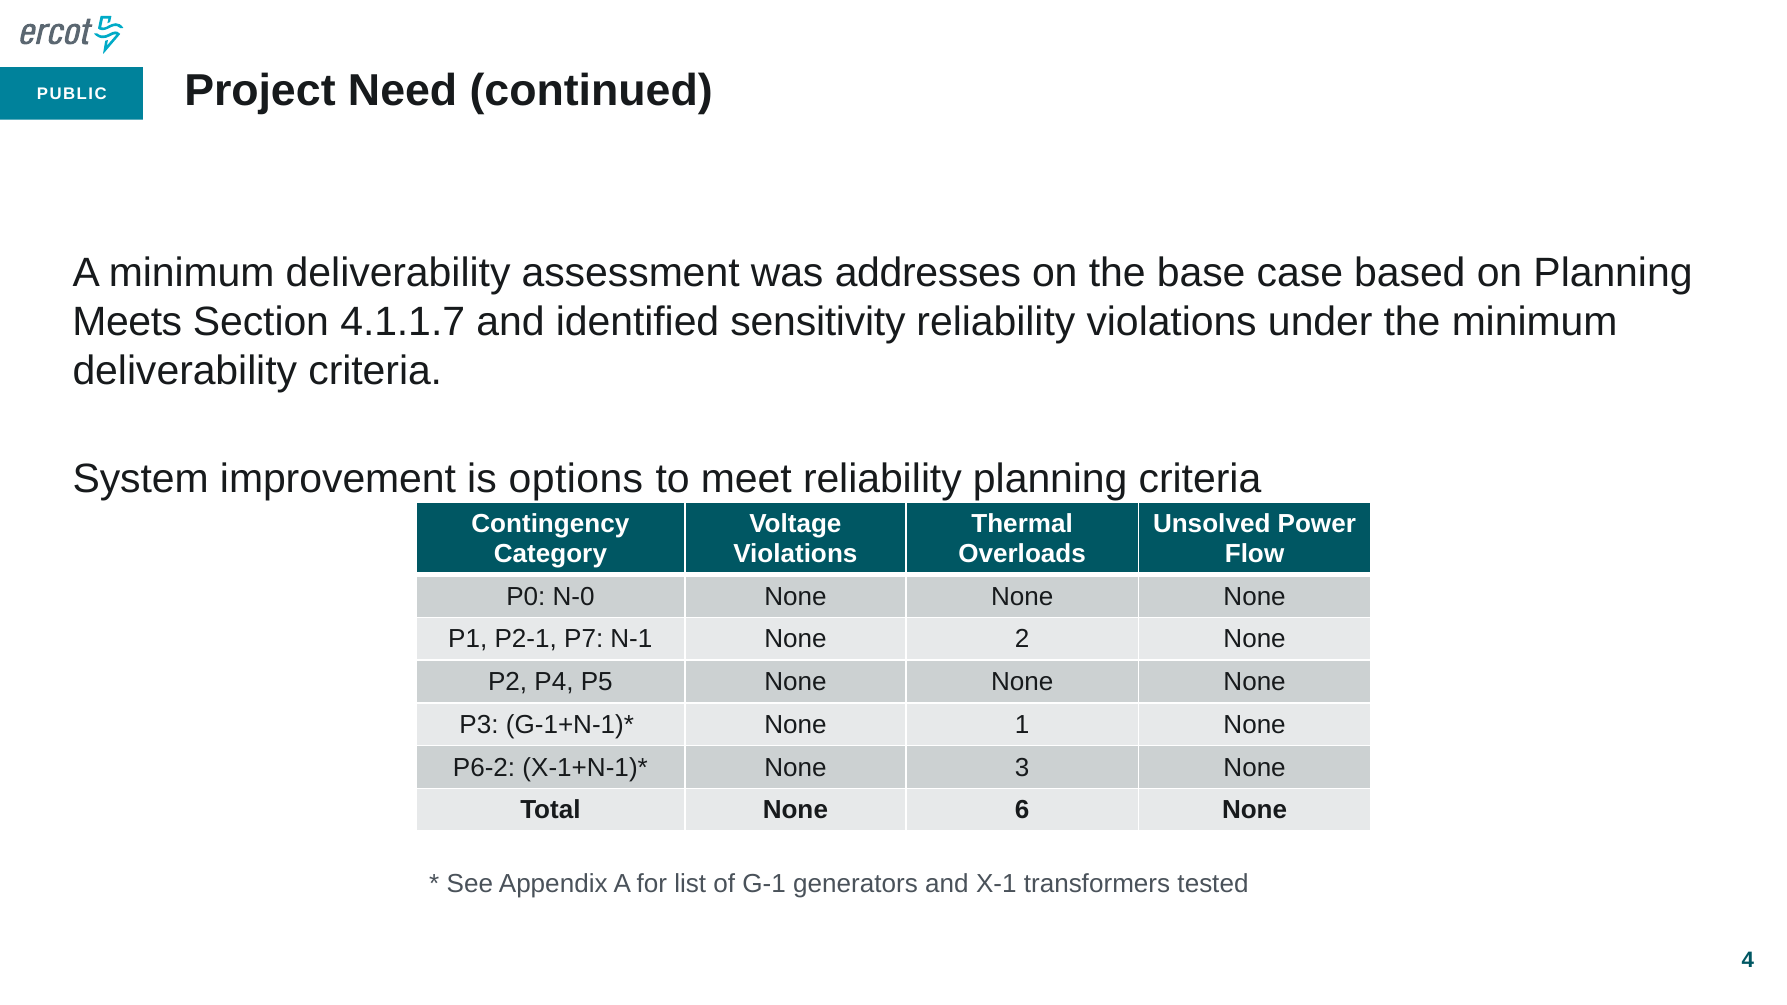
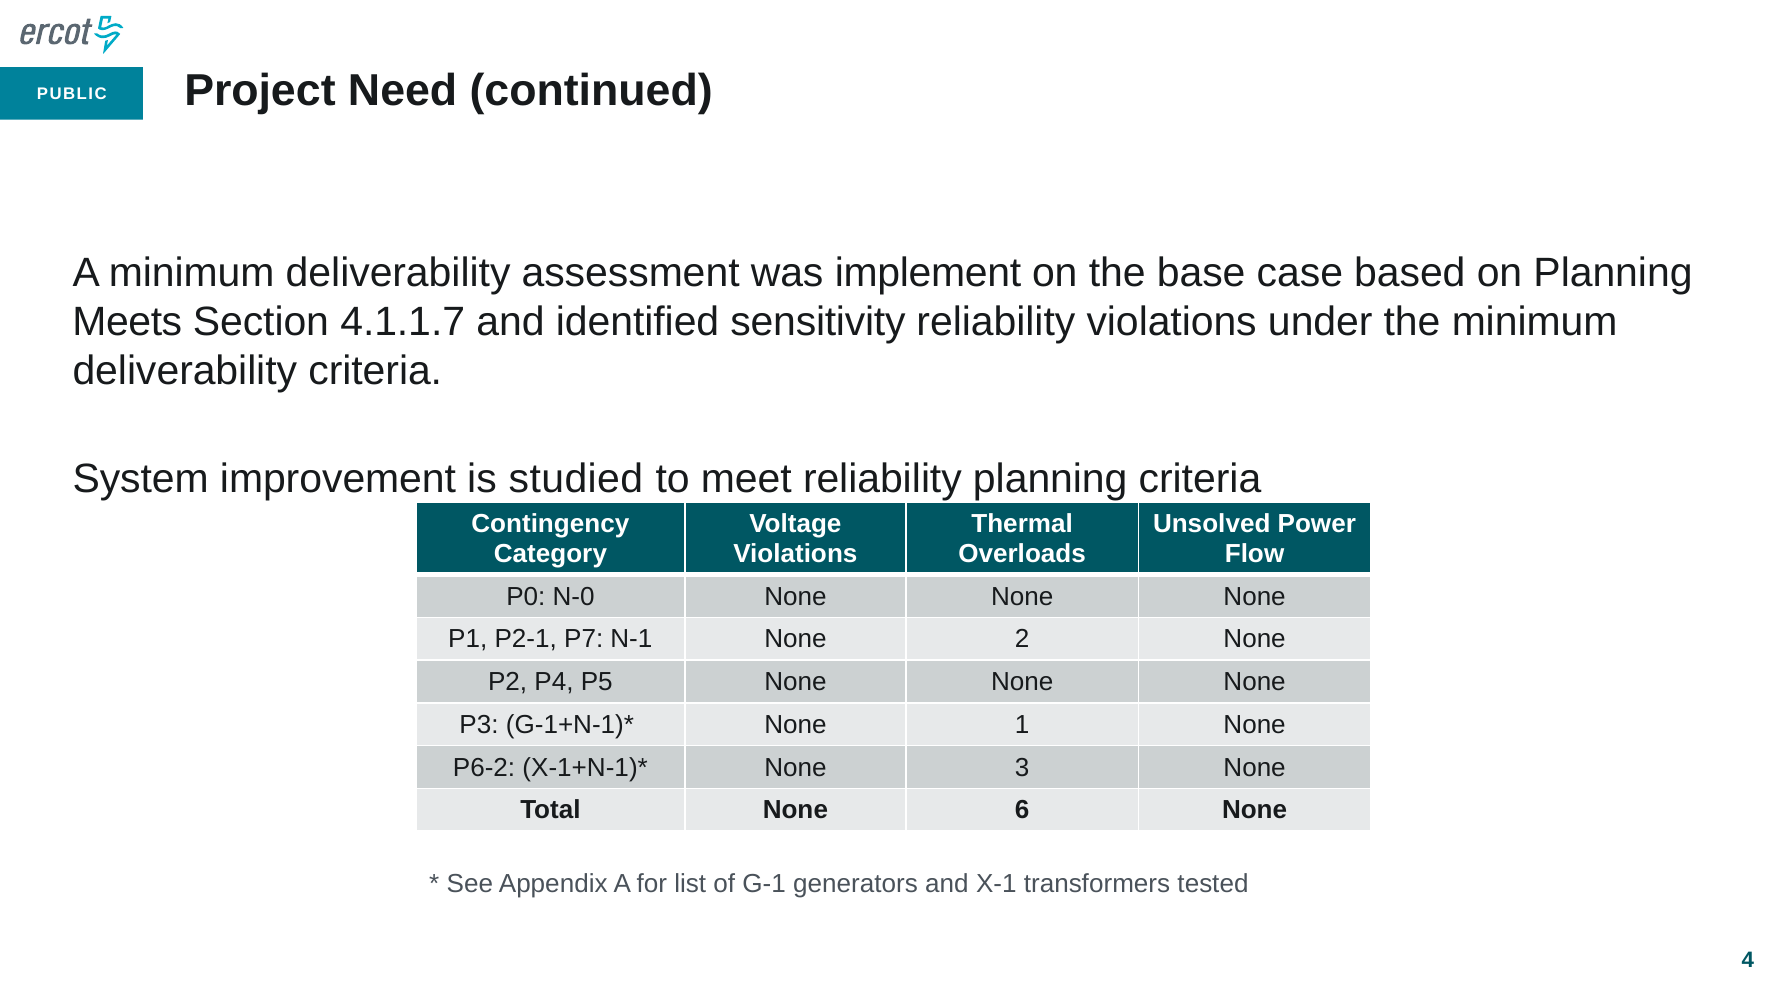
addresses: addresses -> implement
options: options -> studied
